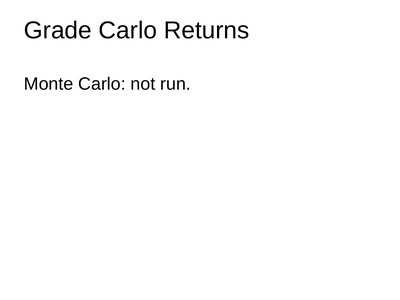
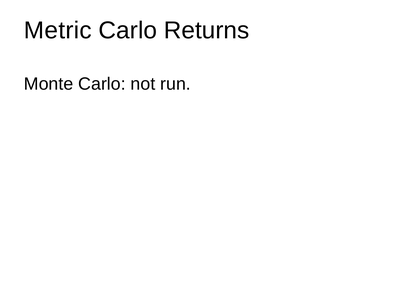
Grade: Grade -> Metric
